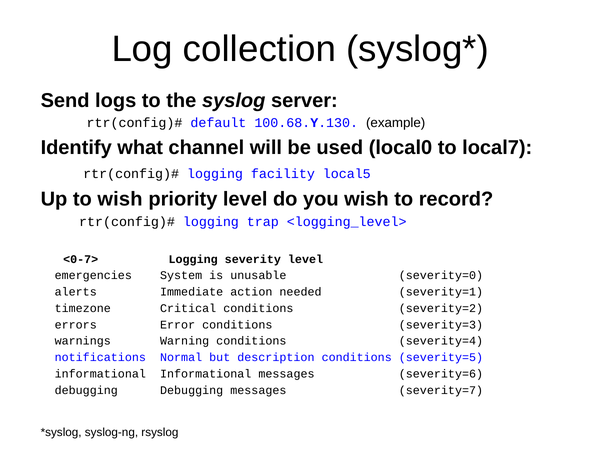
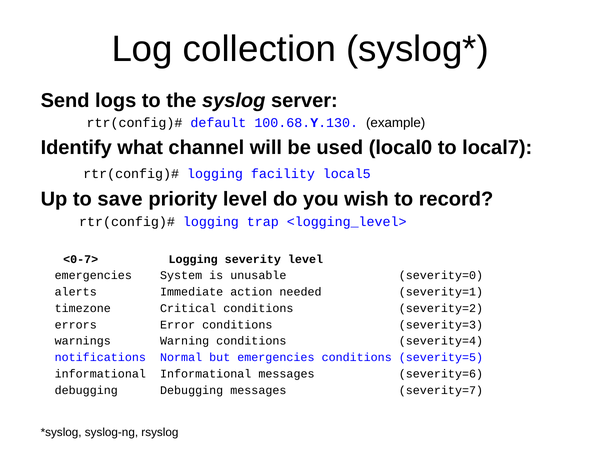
to wish: wish -> save
but description: description -> emergencies
